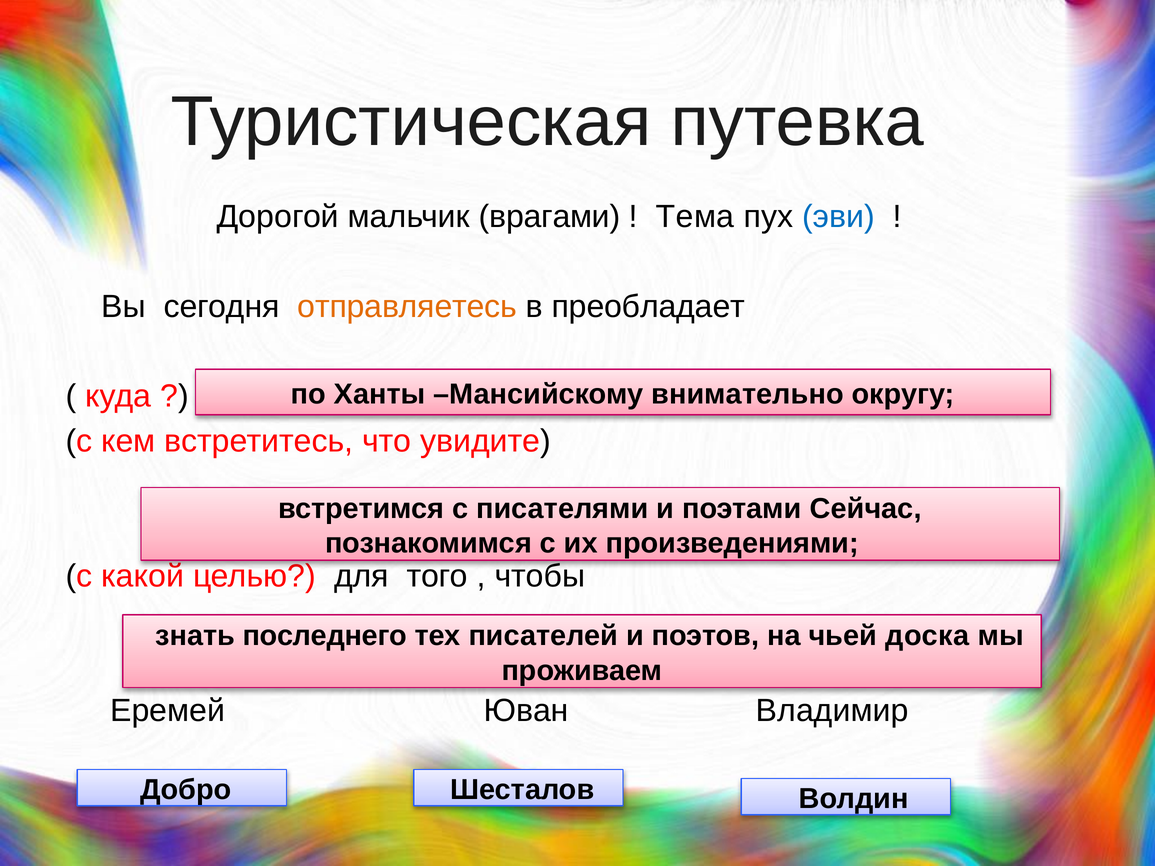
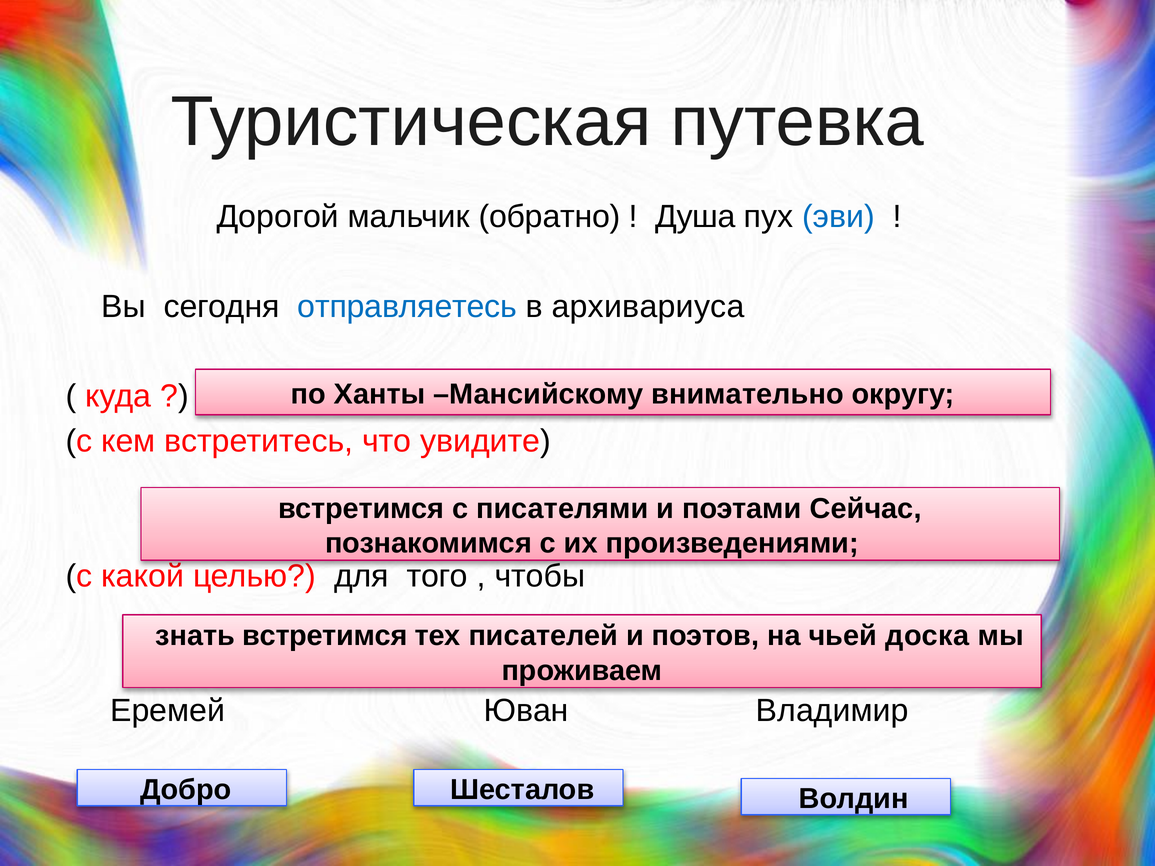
врагами: врагами -> обратно
Тема: Тема -> Душа
отправляетесь colour: orange -> blue
преобладает: преобладает -> архивариуса
знать последнего: последнего -> встретимся
